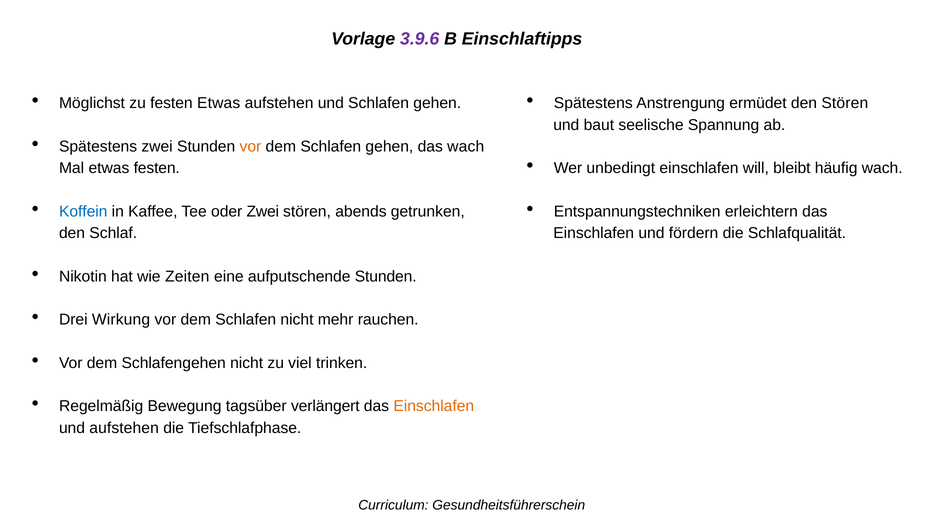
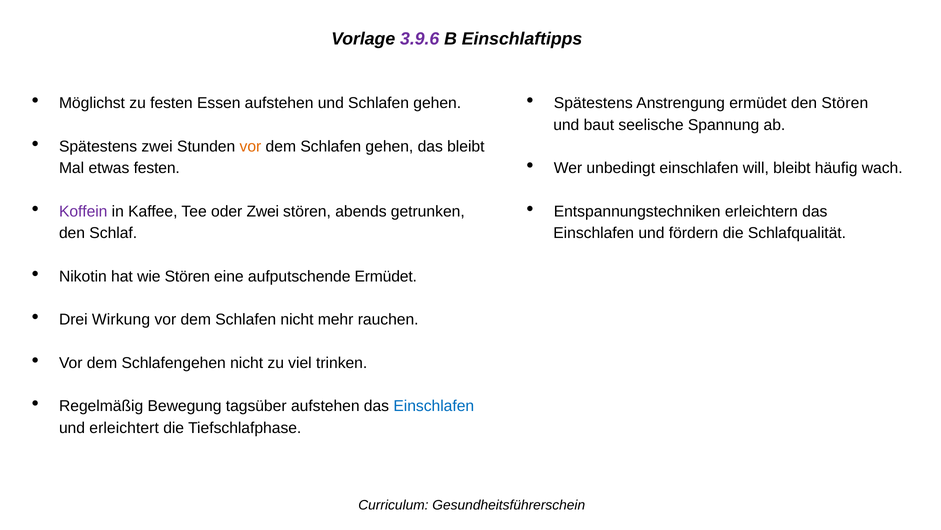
festen Etwas: Etwas -> Essen
das wach: wach -> bleibt
Koffein colour: blue -> purple
wie Zeiten: Zeiten -> Stören
aufputschende Stunden: Stunden -> Ermüdet
tagsüber verlängert: verlängert -> aufstehen
Einschlafen at (434, 406) colour: orange -> blue
und aufstehen: aufstehen -> erleichtert
